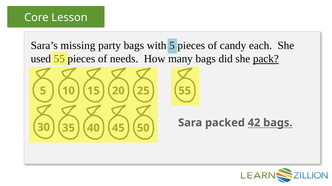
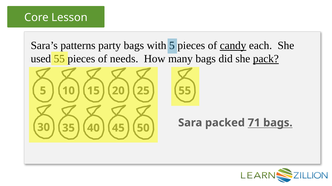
missing: missing -> patterns
candy underline: none -> present
42: 42 -> 71
